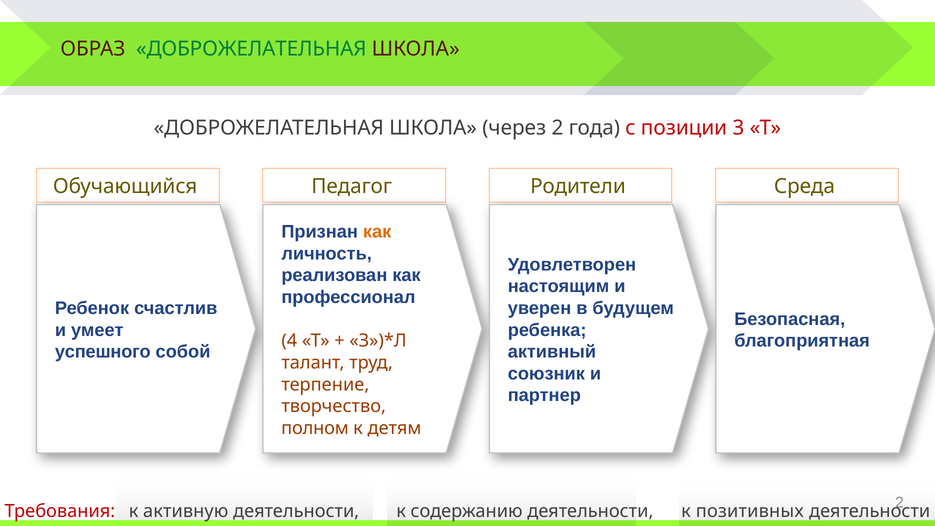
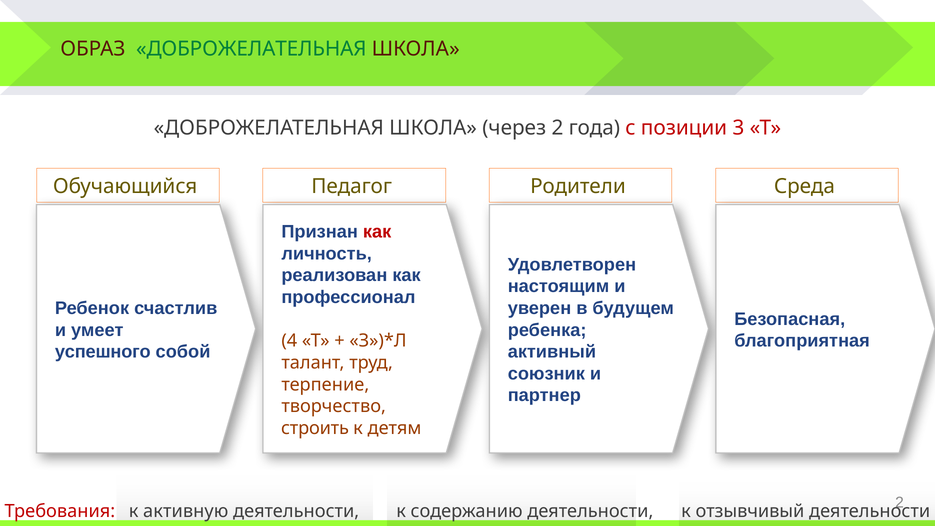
как at (377, 232) colour: orange -> red
полном: полном -> строить
позитивных: позитивных -> отзывчивый
